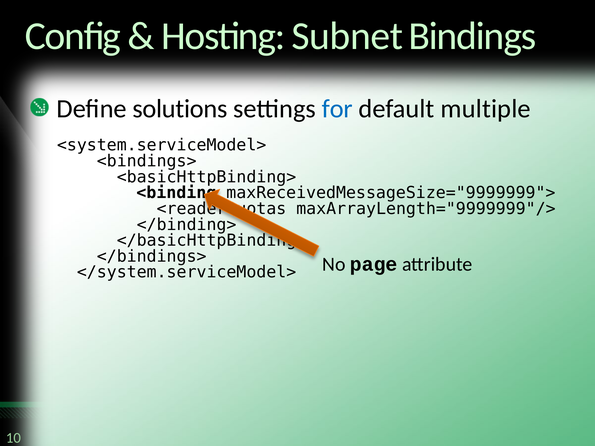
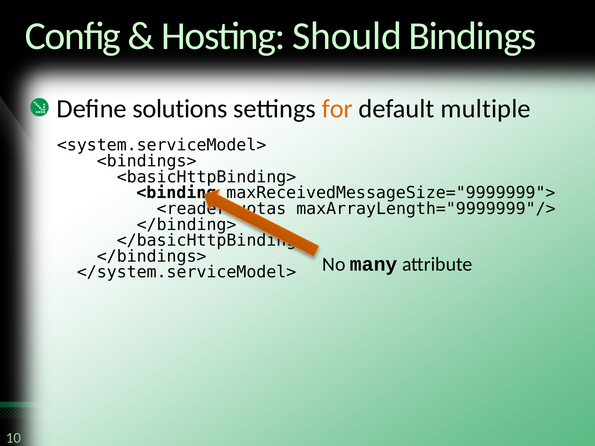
Subnet: Subnet -> Should
for colour: blue -> orange
page: page -> many
